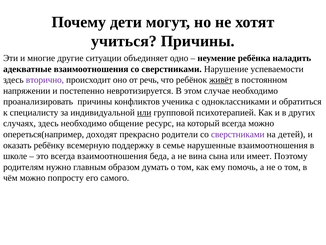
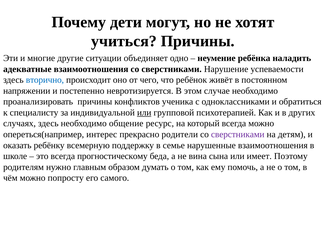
вторично colour: purple -> blue
речь: речь -> чего
живёт underline: present -> none
доходят: доходят -> интерес
детей: детей -> детям
всегда взаимоотношения: взаимоотношения -> прогностическому
